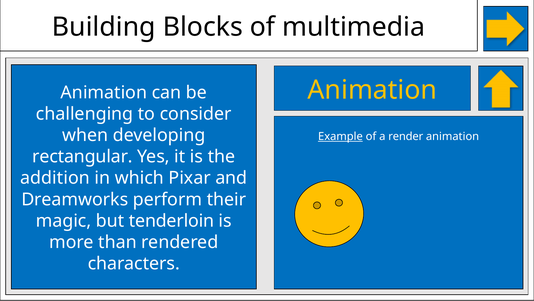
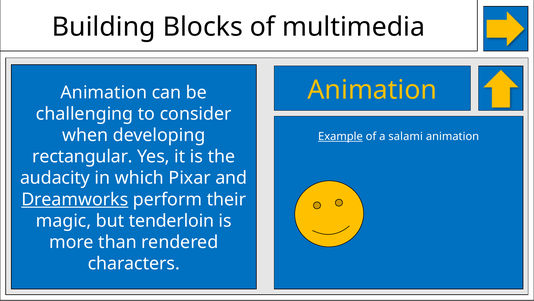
render: render -> salami
addition: addition -> audacity
Dreamworks underline: none -> present
